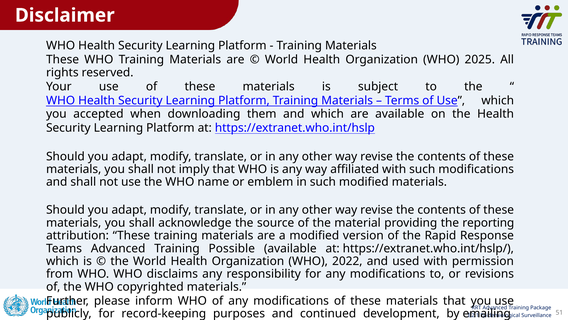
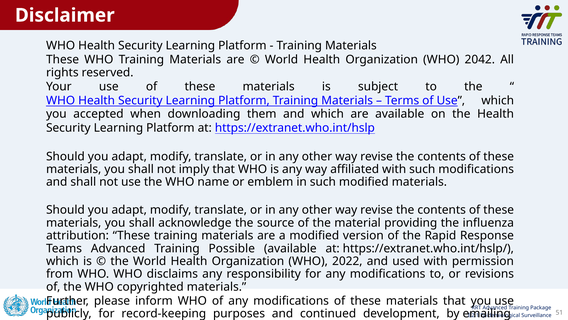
2025: 2025 -> 2042
reporting: reporting -> influenza
